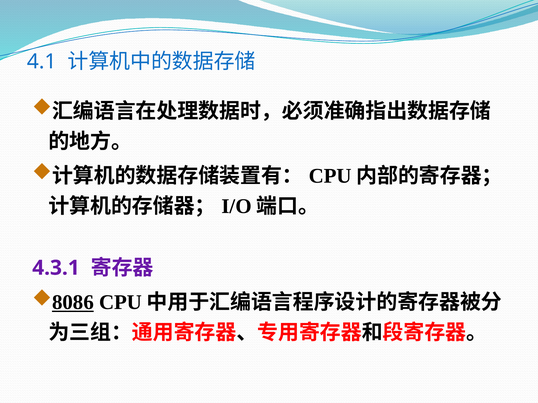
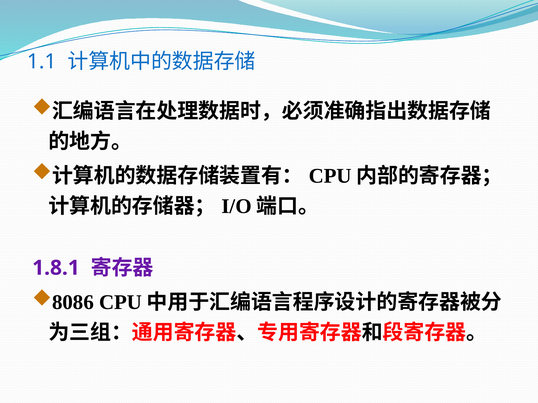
4.1: 4.1 -> 1.1
4.3.1: 4.3.1 -> 1.8.1
8086 underline: present -> none
